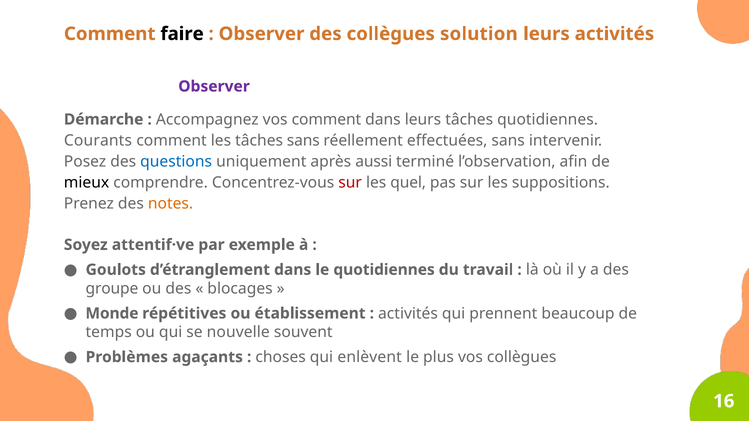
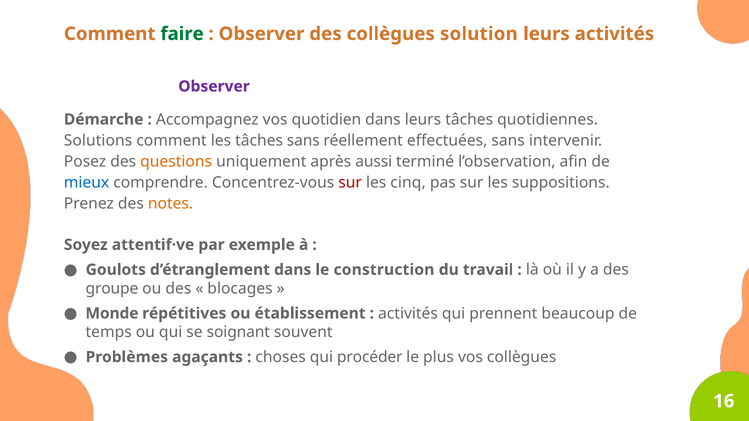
faire colour: black -> green
vos comment: comment -> quotidien
Courants: Courants -> Solutions
questions colour: blue -> orange
mieux colour: black -> blue
quel: quel -> cinq
le quotidiennes: quotidiennes -> construction
nouvelle: nouvelle -> soignant
enlèvent: enlèvent -> procéder
